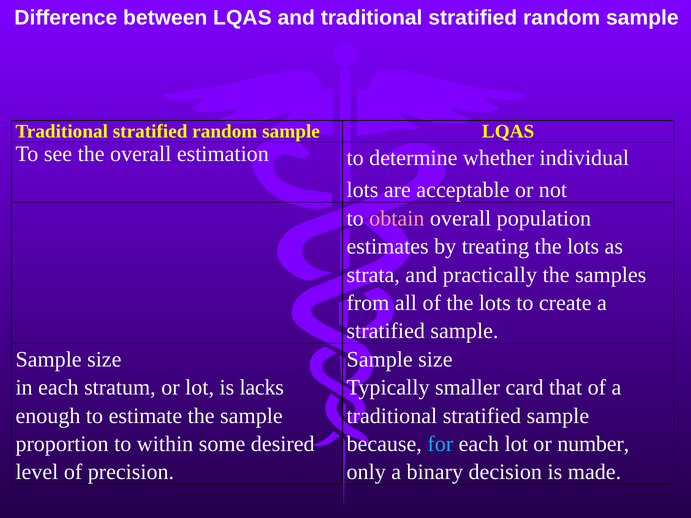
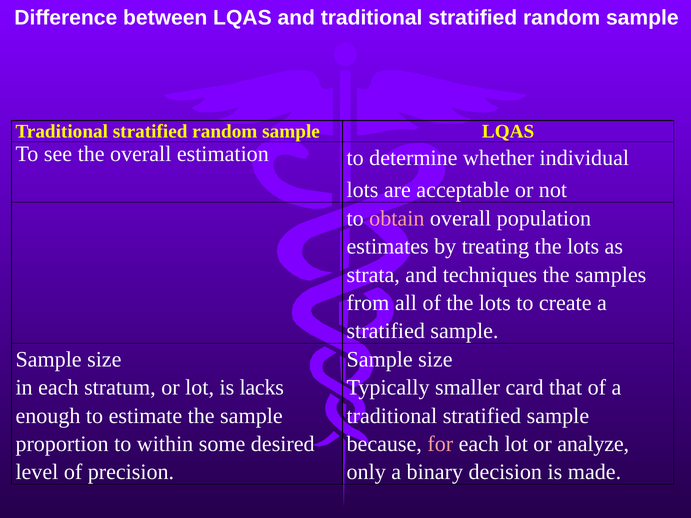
practically: practically -> techniques
for colour: light blue -> pink
number: number -> analyze
